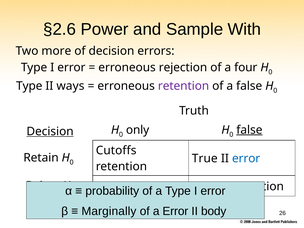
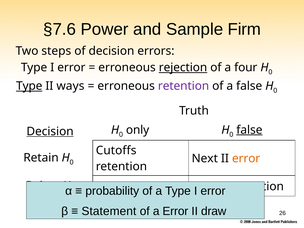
§2.6: §2.6 -> §7.6
With: With -> Firm
more: more -> steps
rejection at (183, 68) underline: none -> present
Type at (29, 86) underline: none -> present
True: True -> Next
error at (246, 159) colour: blue -> orange
Marginally: Marginally -> Statement
body: body -> draw
